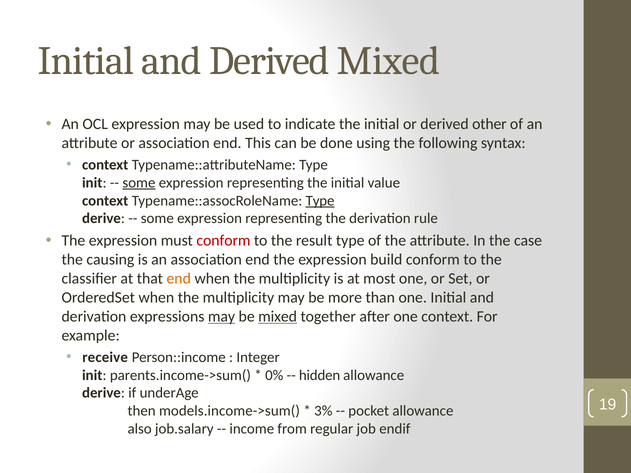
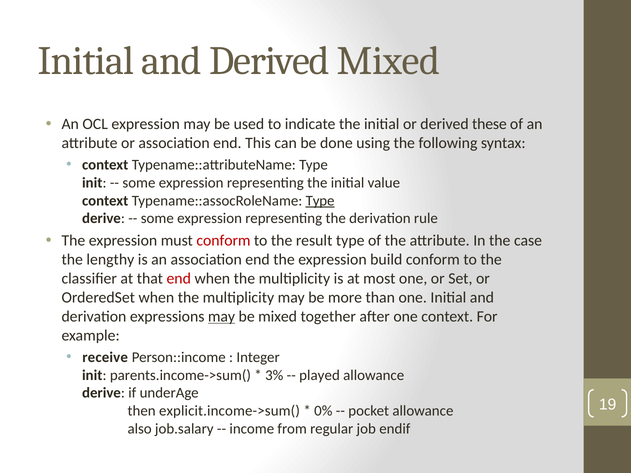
other: other -> these
some at (139, 183) underline: present -> none
causing: causing -> lengthy
end at (179, 279) colour: orange -> red
mixed at (278, 317) underline: present -> none
0%: 0% -> 3%
hidden: hidden -> played
models.income->sum(: models.income->sum( -> explicit.income->sum(
3%: 3% -> 0%
